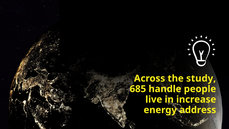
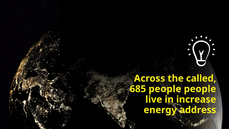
study: study -> called
685 handle: handle -> people
